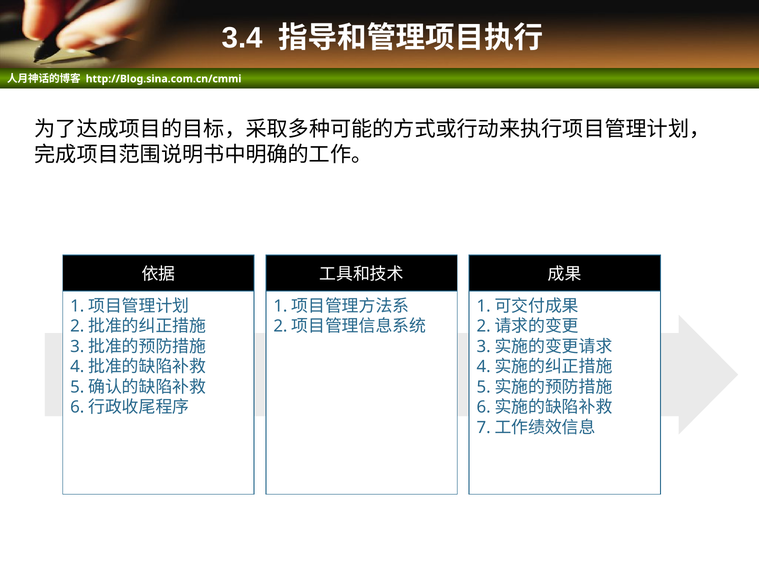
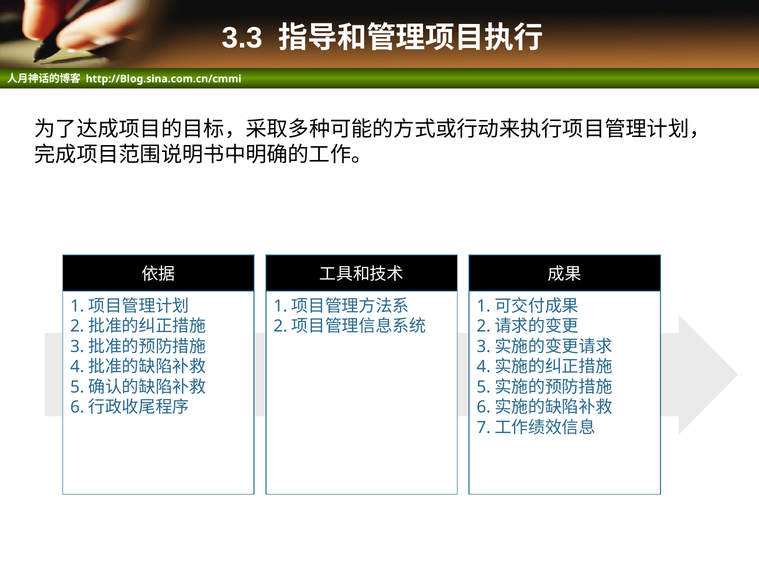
3.4: 3.4 -> 3.3
